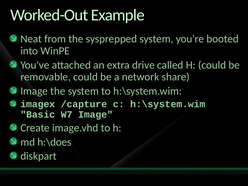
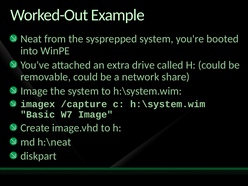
h:\does: h:\does -> h:\neat
